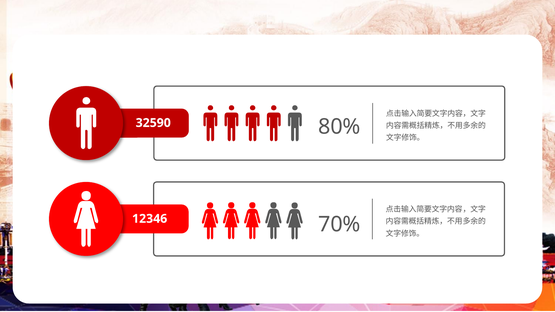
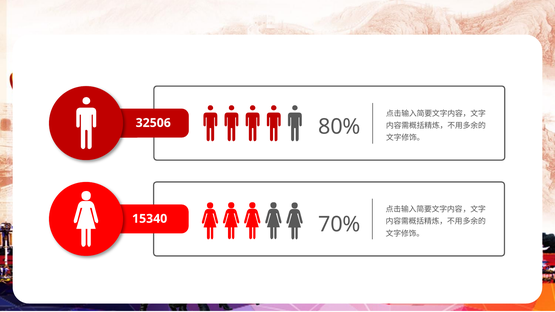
32590: 32590 -> 32506
12346: 12346 -> 15340
